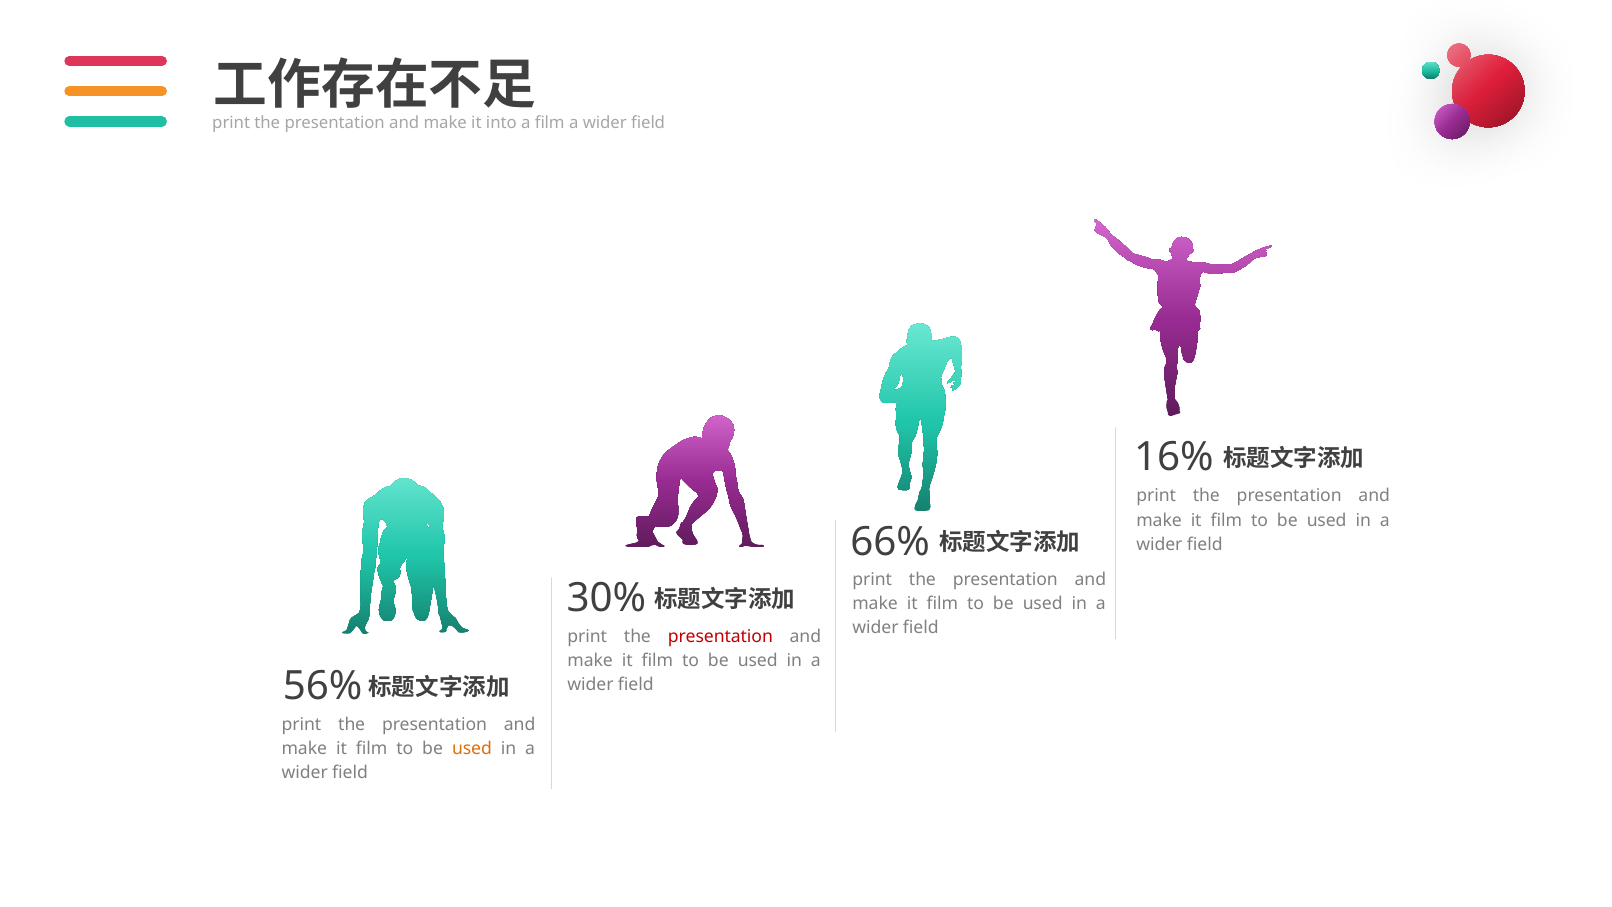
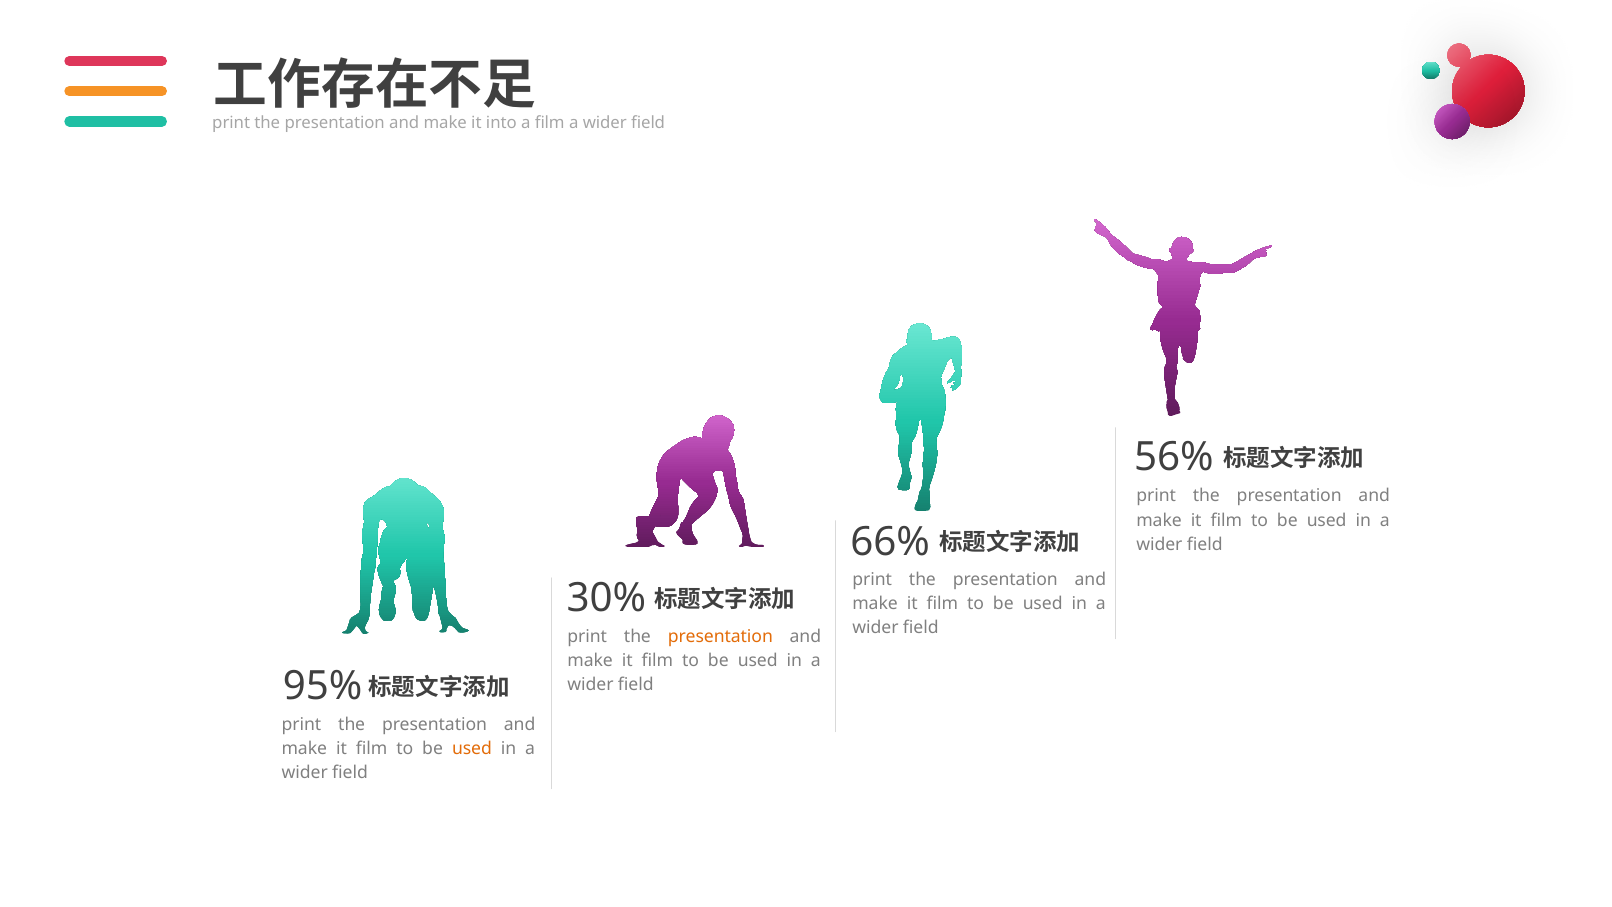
16%: 16% -> 56%
presentation at (720, 636) colour: red -> orange
56%: 56% -> 95%
